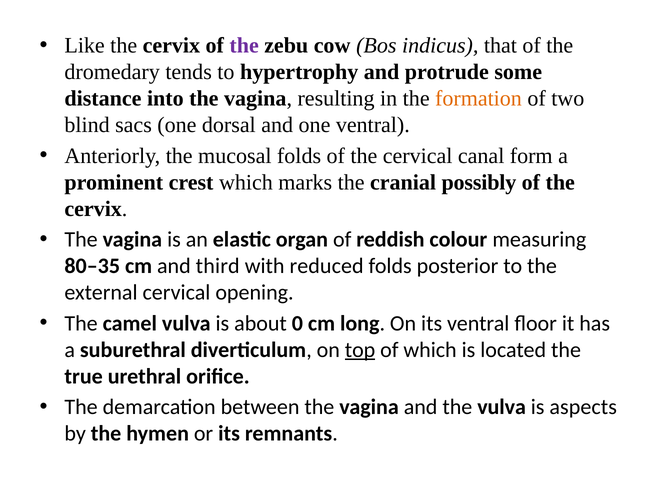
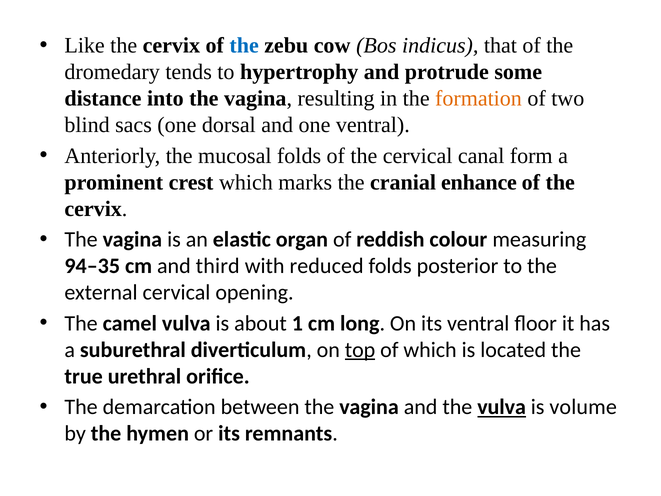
the at (244, 46) colour: purple -> blue
possibly: possibly -> enhance
80–35: 80–35 -> 94–35
0: 0 -> 1
vulva at (502, 407) underline: none -> present
aspects: aspects -> volume
